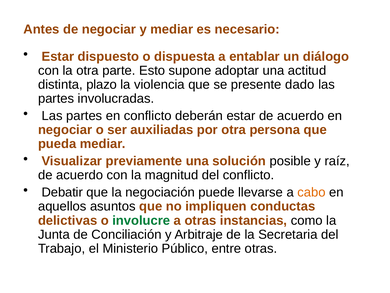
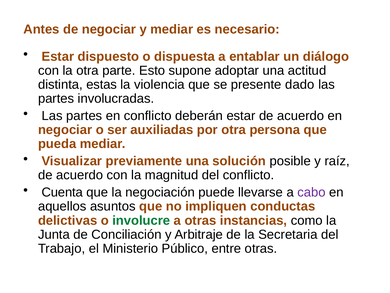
plazo: plazo -> estas
Debatir: Debatir -> Cuenta
cabo colour: orange -> purple
